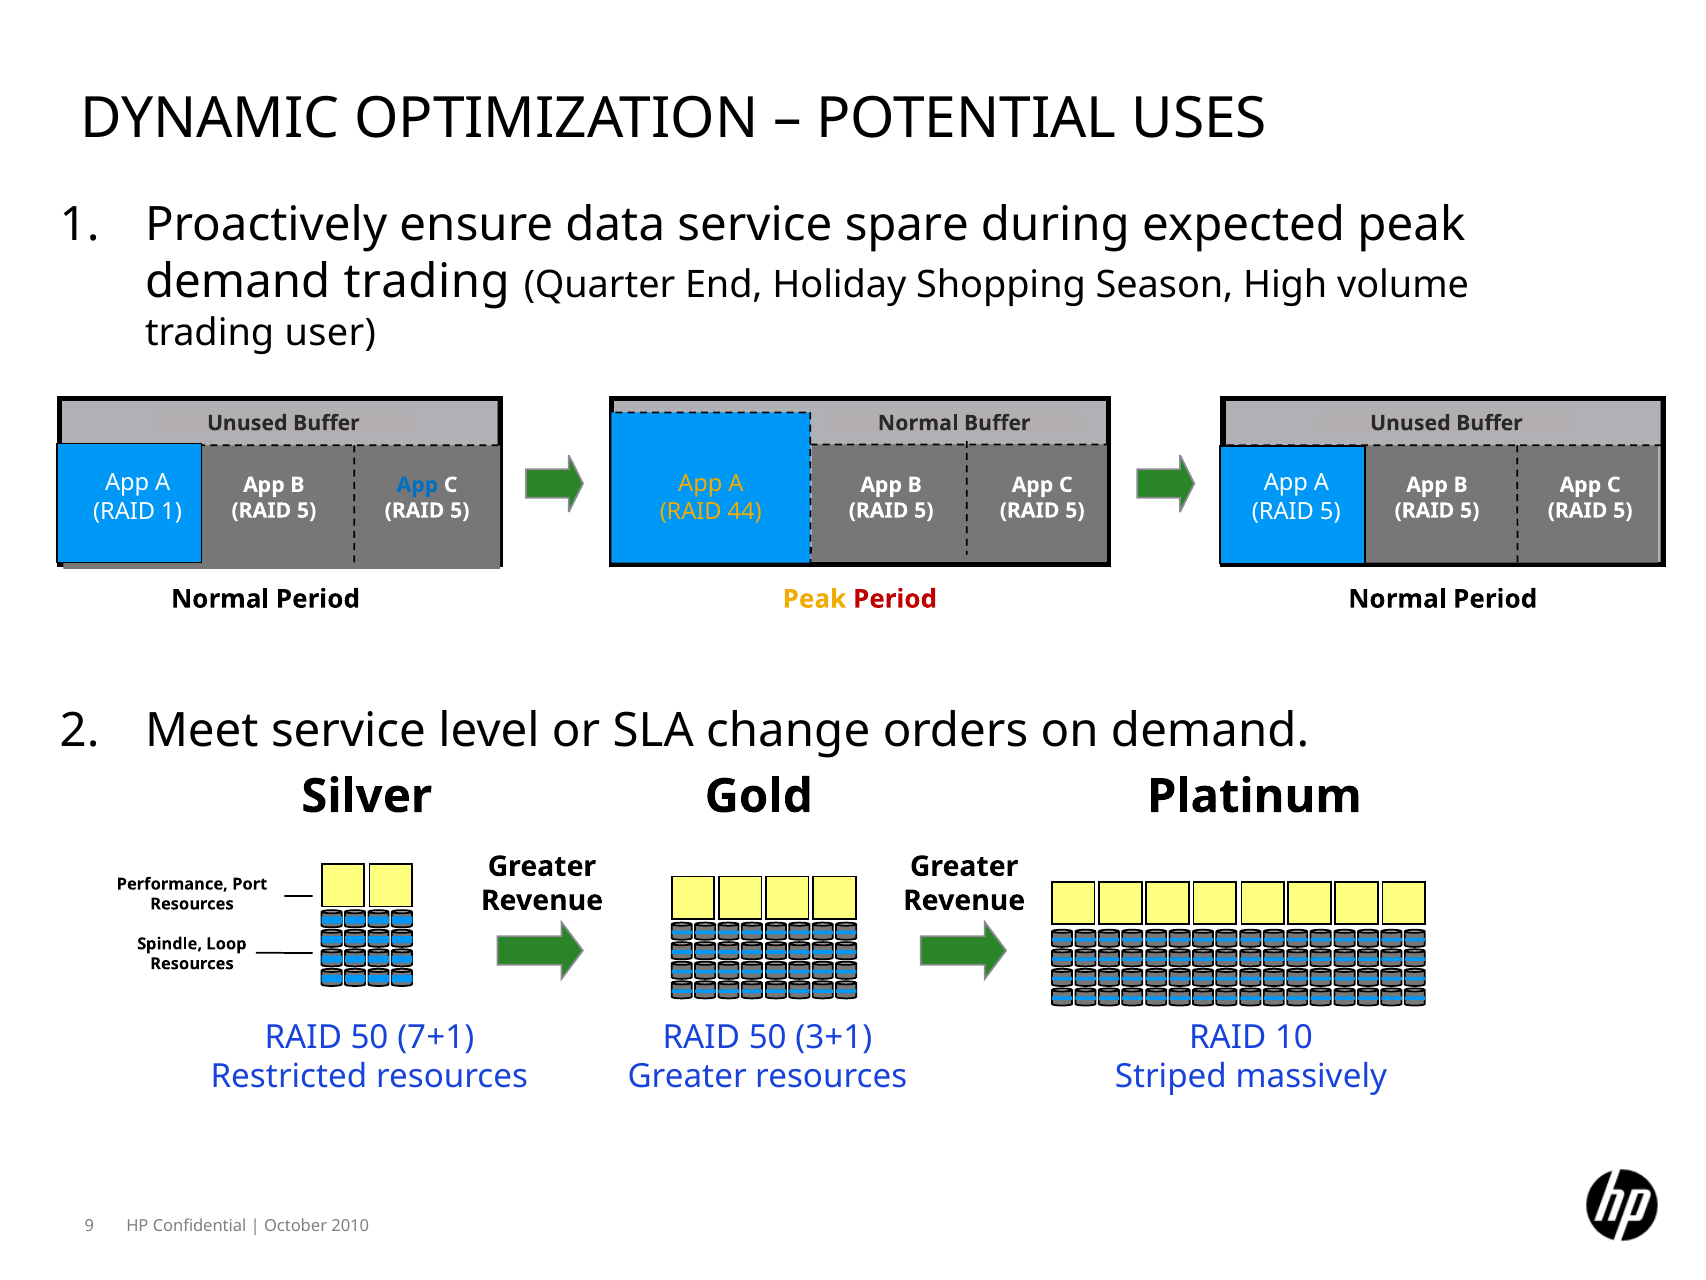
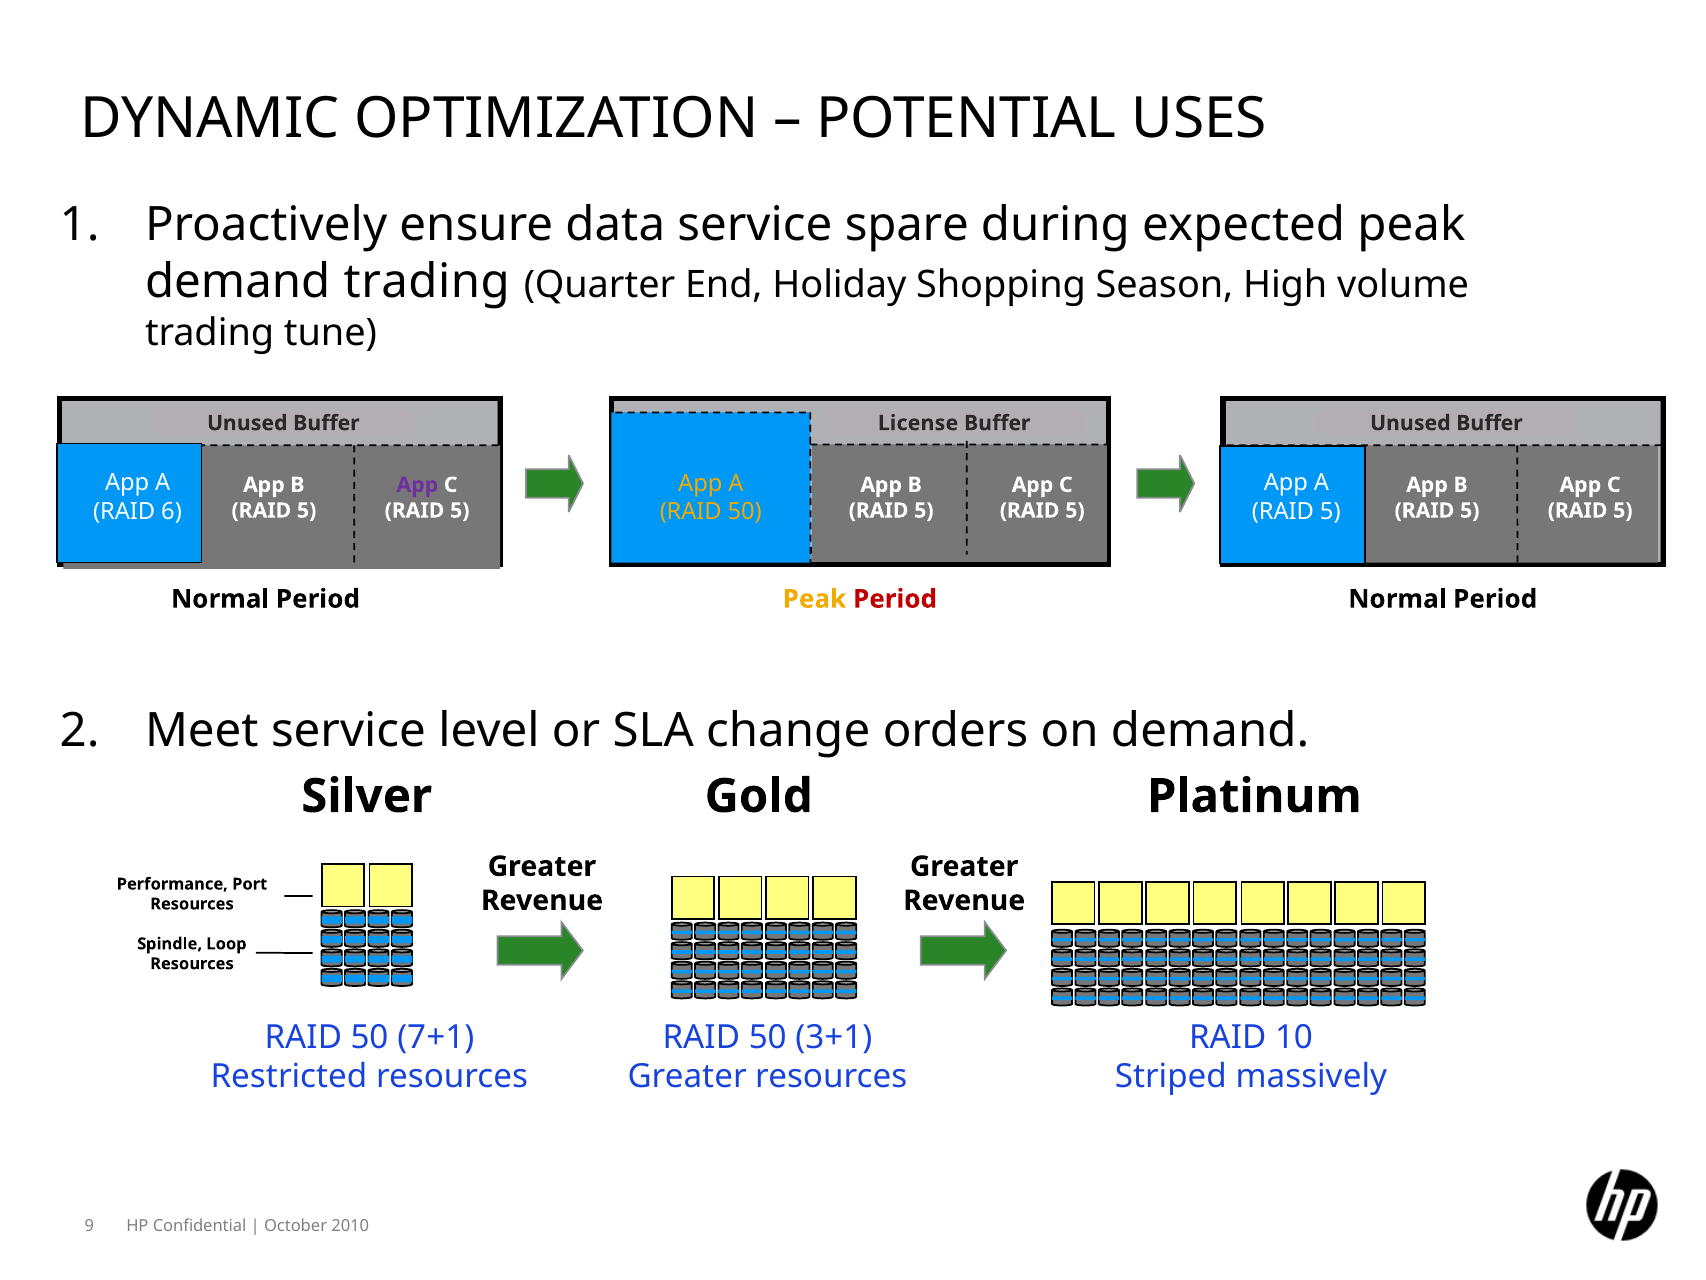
user: user -> tune
Normal at (918, 423): Normal -> License
App at (417, 485) colour: blue -> purple
RAID 1: 1 -> 6
44 at (745, 512): 44 -> 50
